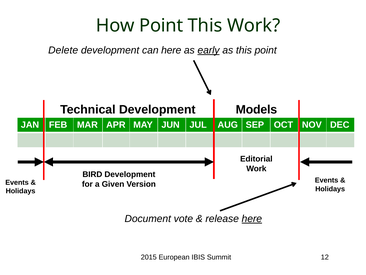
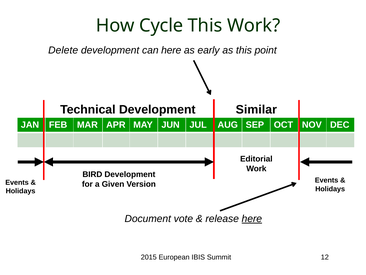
How Point: Point -> Cycle
early underline: present -> none
Models: Models -> Similar
